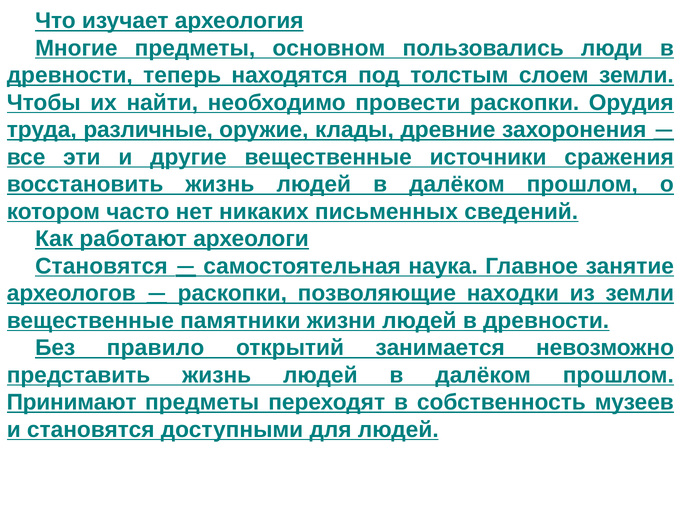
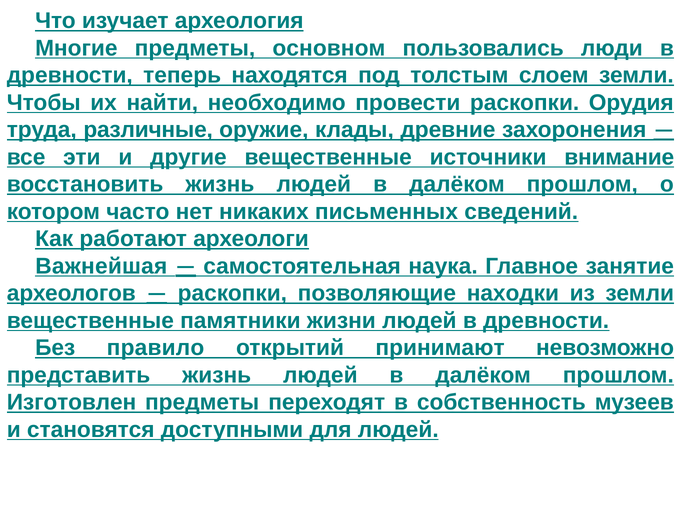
сражения: сражения -> внимание
Становятся at (101, 266): Становятся -> Важнейшая
занимается: занимается -> принимают
Принимают: Принимают -> Изготовлен
